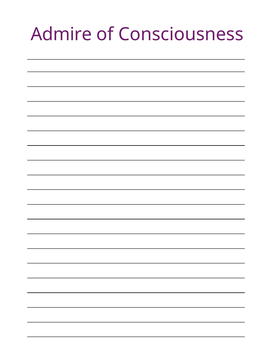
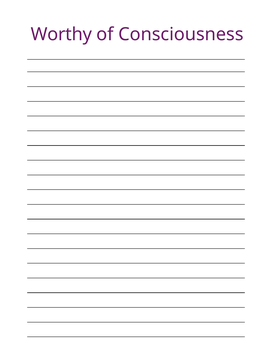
Admire: Admire -> Worthy
